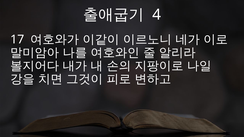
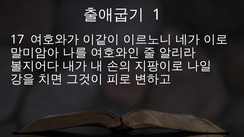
4: 4 -> 1
